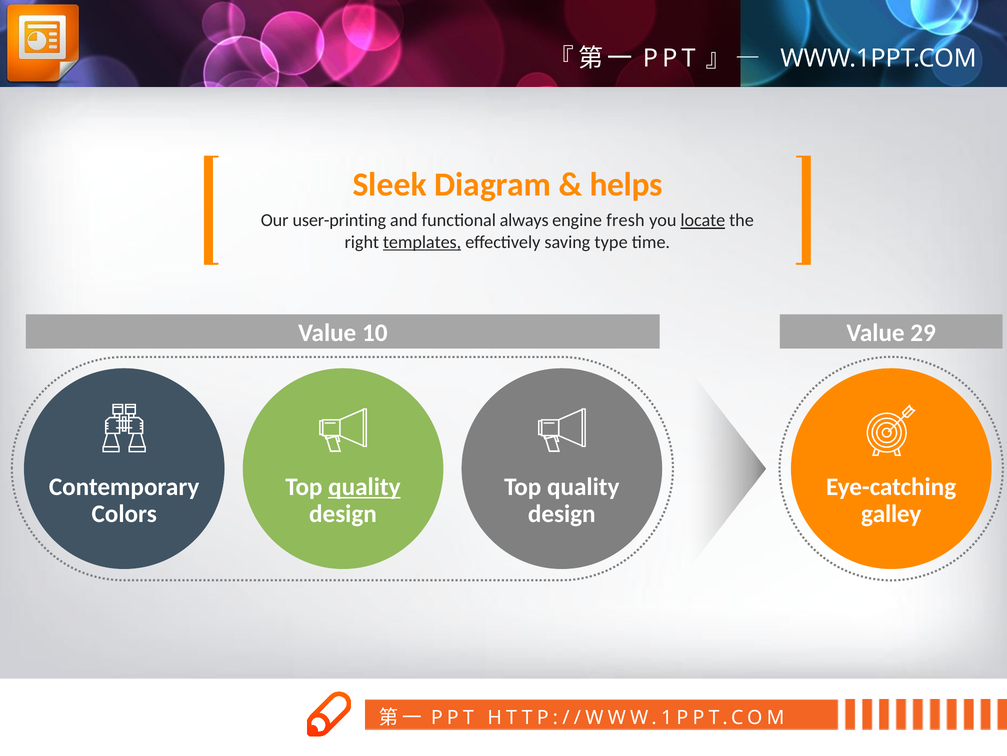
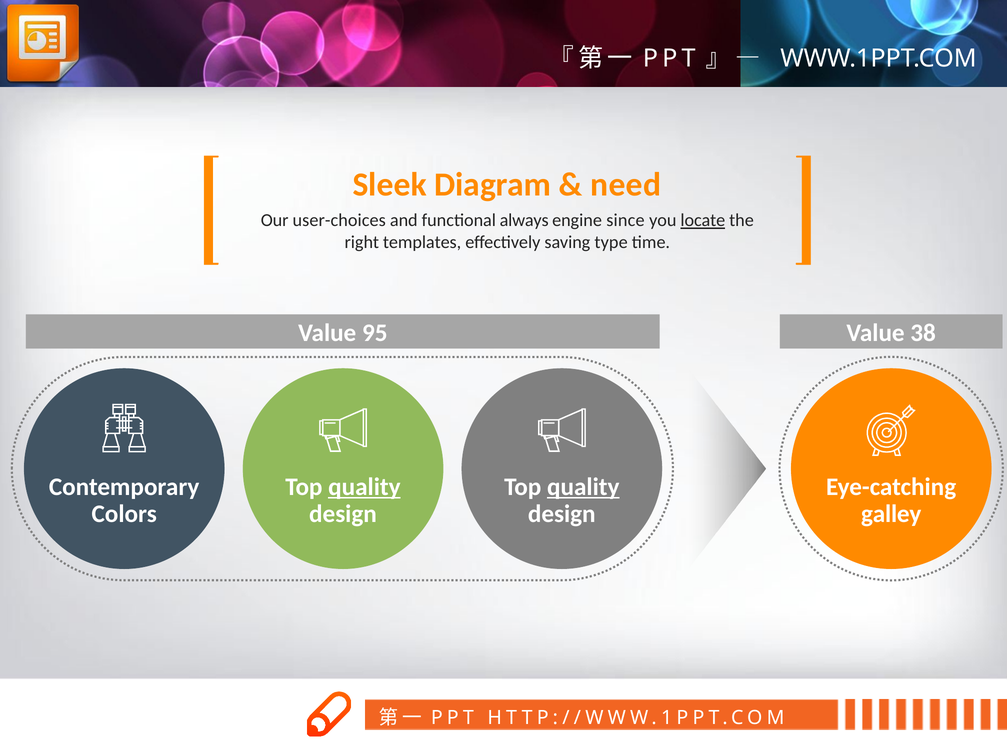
helps: helps -> need
user-printing: user-printing -> user-choices
fresh: fresh -> since
templates underline: present -> none
10: 10 -> 95
29: 29 -> 38
quality at (583, 486) underline: none -> present
